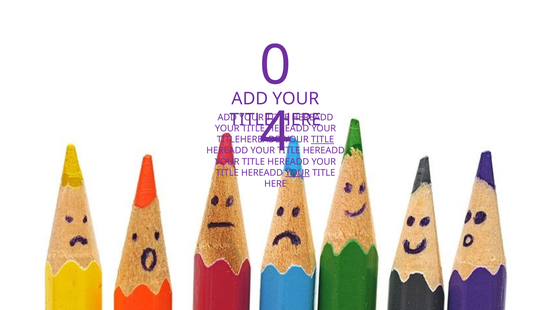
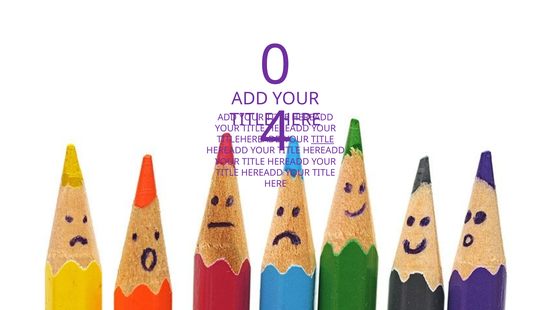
YOUR at (298, 173) underline: present -> none
